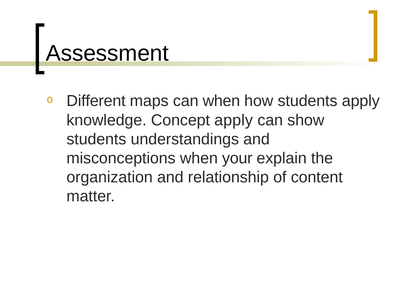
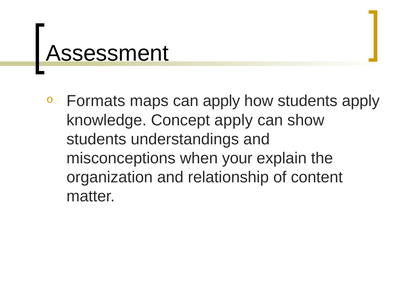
Different: Different -> Formats
can when: when -> apply
